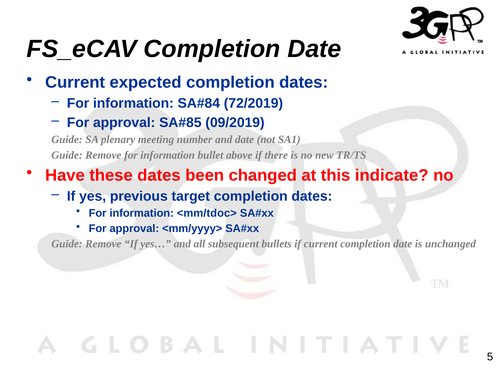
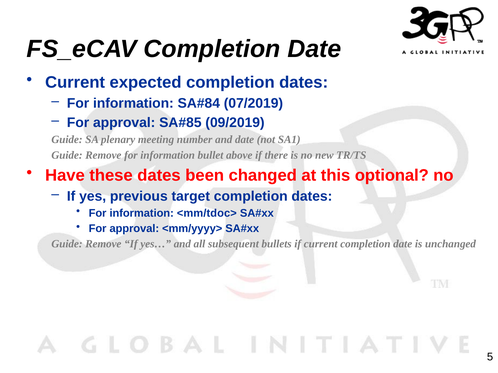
72/2019: 72/2019 -> 07/2019
indicate: indicate -> optional
